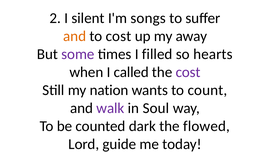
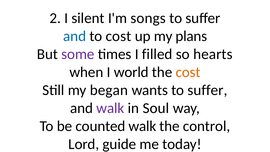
and at (75, 36) colour: orange -> blue
away: away -> plans
called: called -> world
cost at (188, 72) colour: purple -> orange
nation: nation -> began
wants to count: count -> suffer
counted dark: dark -> walk
flowed: flowed -> control
